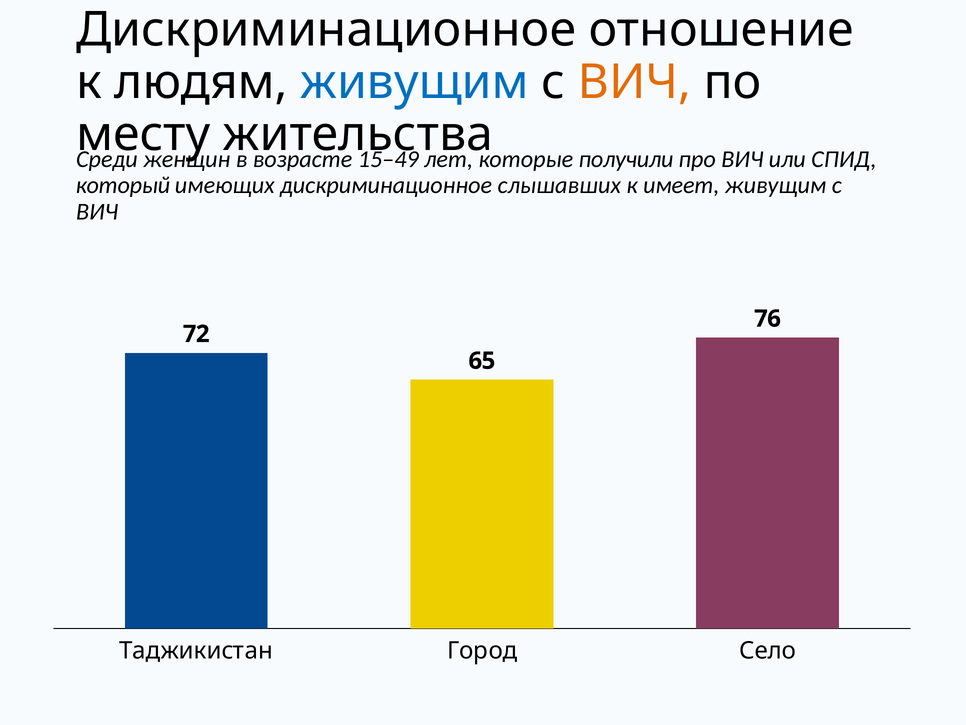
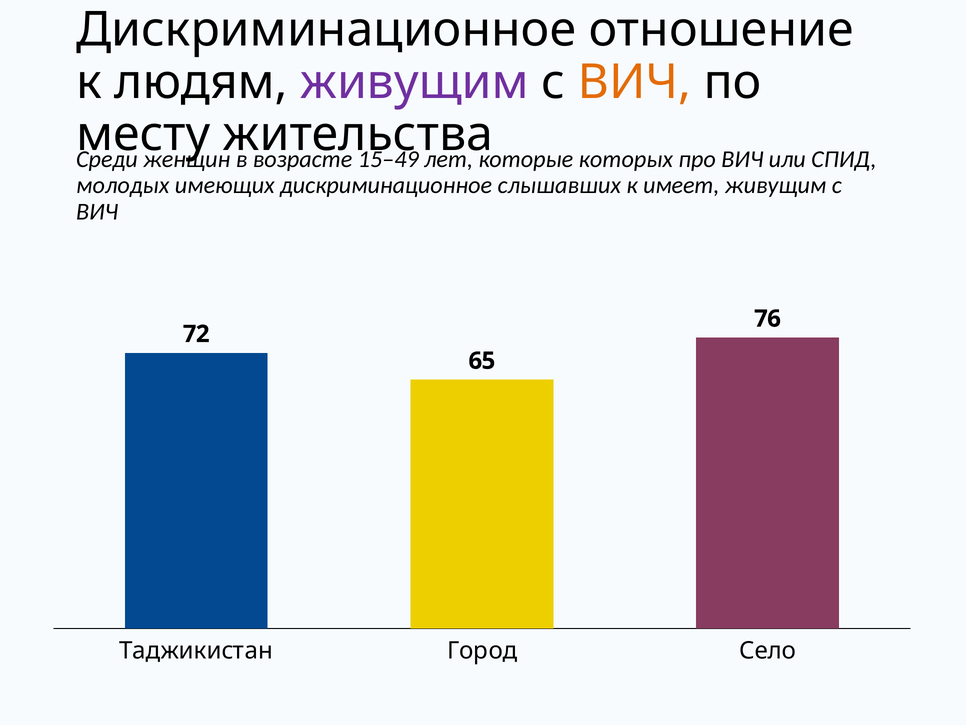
живущим at (415, 82) colour: blue -> purple
получили: получили -> которых
который: который -> молодых
